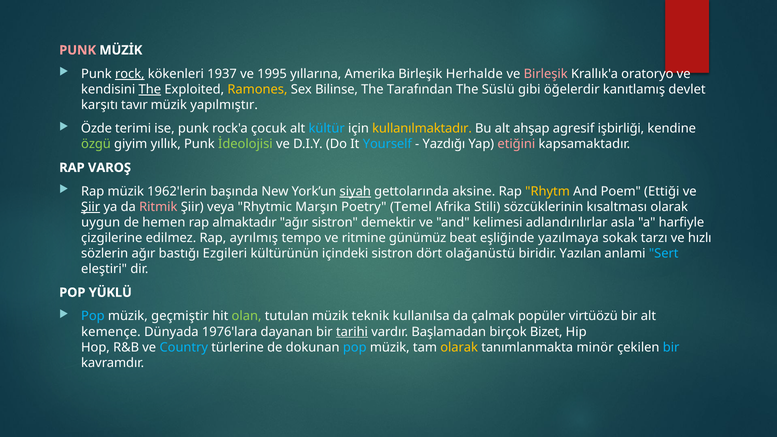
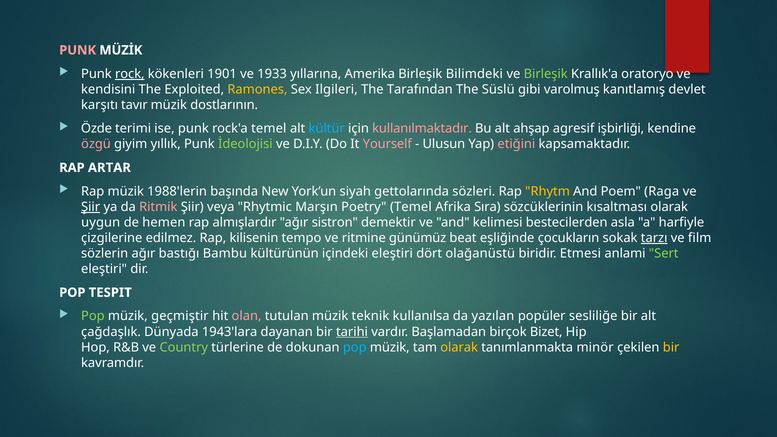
1937: 1937 -> 1901
1995: 1995 -> 1933
Herhalde: Herhalde -> Bilimdeki
Birleşik at (546, 74) colour: pink -> light green
The at (150, 89) underline: present -> none
Bilinse: Bilinse -> Ilgileri
öğelerdir: öğelerdir -> varolmuş
yapılmıştır: yapılmıştır -> dostlarının
rock'a çocuk: çocuk -> temel
kullanılmaktadır colour: yellow -> pink
özgü colour: light green -> pink
Yourself colour: light blue -> pink
Yazdığı: Yazdığı -> Ulusun
VAROŞ: VAROŞ -> ARTAR
1962'lerin: 1962'lerin -> 1988'lerin
siyah underline: present -> none
aksine: aksine -> sözleri
Ettiği: Ettiği -> Raga
Stili: Stili -> Sıra
almaktadır: almaktadır -> almışlardır
adlandırılırlar: adlandırılırlar -> bestecilerden
ayrılmış: ayrılmış -> kilisenin
yazılmaya: yazılmaya -> çocukların
tarzı underline: none -> present
hızlı: hızlı -> film
Ezgileri: Ezgileri -> Bambu
içindeki sistron: sistron -> eleştiri
Yazılan: Yazılan -> Etmesi
Sert colour: light blue -> light green
YÜKLÜ: YÜKLÜ -> TESPIT
Pop at (93, 316) colour: light blue -> light green
olan colour: light green -> pink
çalmak: çalmak -> yazılan
virtüözü: virtüözü -> sesliliğe
kemençe: kemençe -> çağdaşlık
1976'lara: 1976'lara -> 1943'lara
Country colour: light blue -> light green
bir at (671, 347) colour: light blue -> yellow
